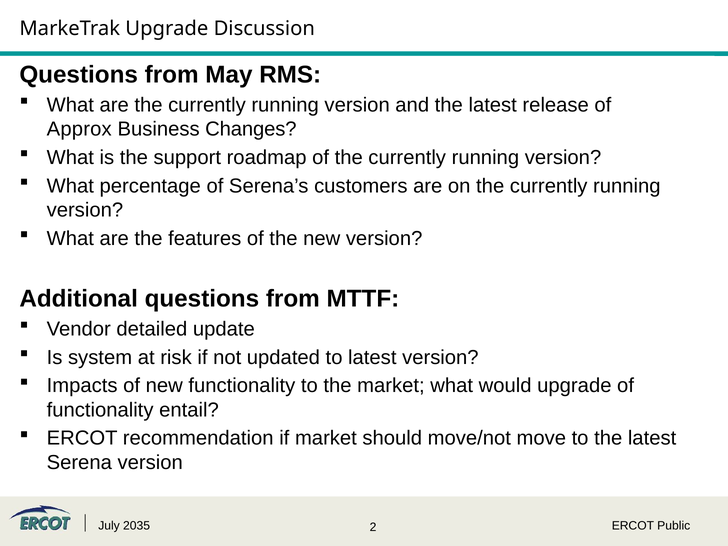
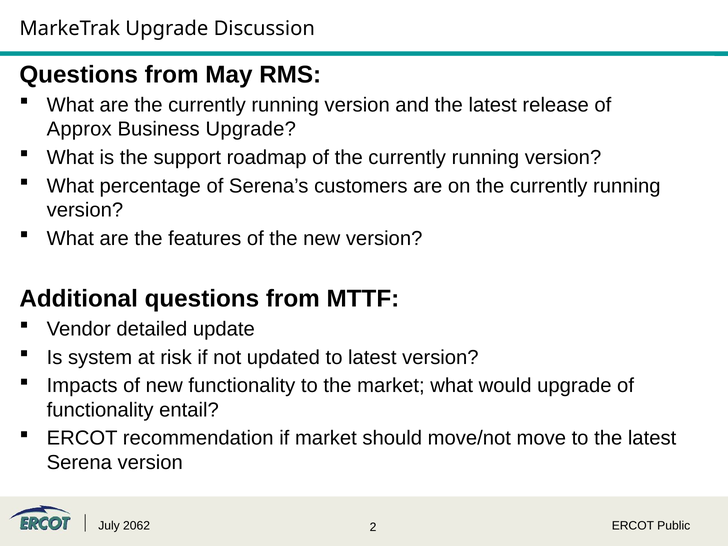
Business Changes: Changes -> Upgrade
2035: 2035 -> 2062
